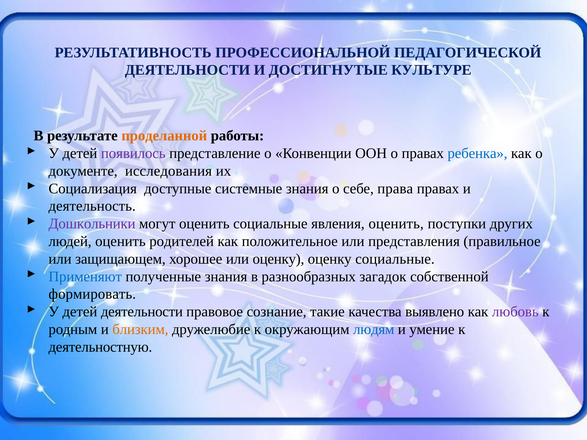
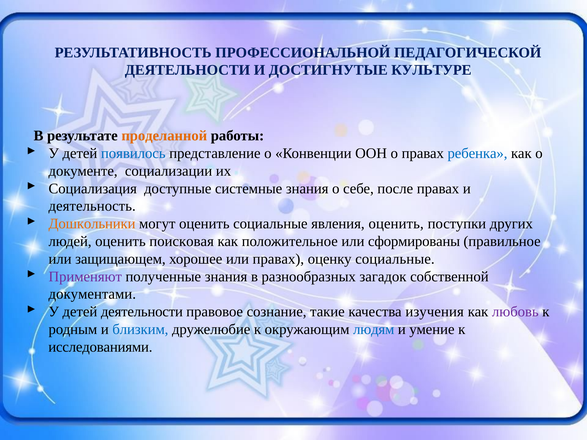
появилось colour: purple -> blue
исследования: исследования -> социализации
права: права -> после
Дошкольники colour: purple -> orange
родителей: родителей -> поисковая
представления: представления -> сформированы
или оценку: оценку -> правах
Применяют colour: blue -> purple
формировать: формировать -> документами
выявлено: выявлено -> изучения
близким colour: orange -> blue
деятельностную: деятельностную -> исследованиями
